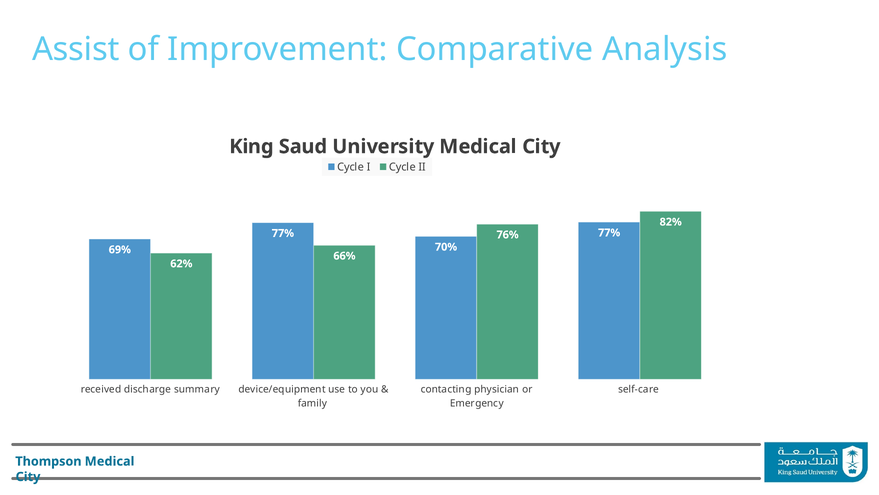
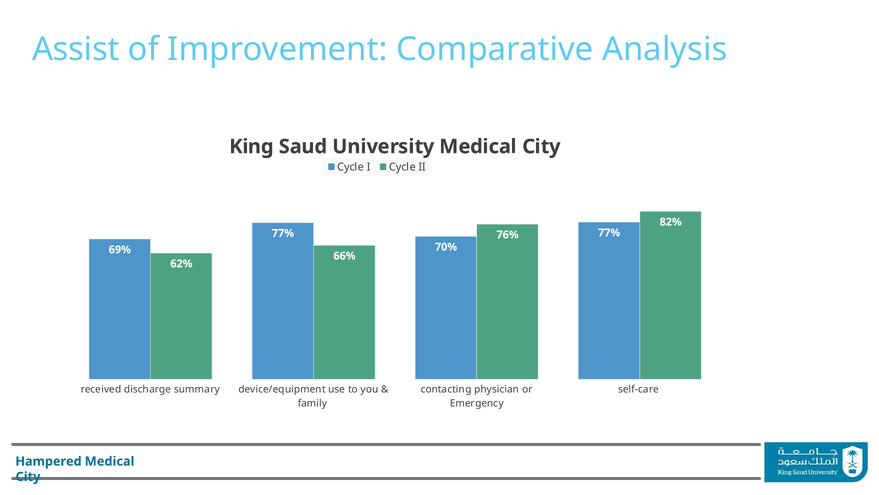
Thompson: Thompson -> Hampered
